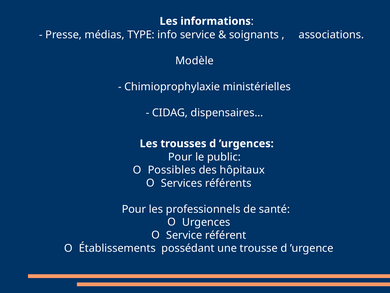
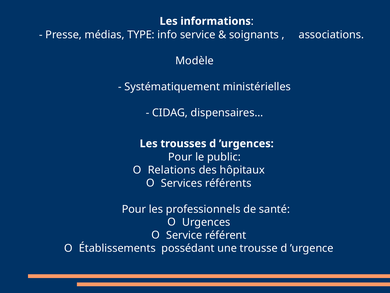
Chimioprophylaxie: Chimioprophylaxie -> Systématiquement
Possibles: Possibles -> Relations
